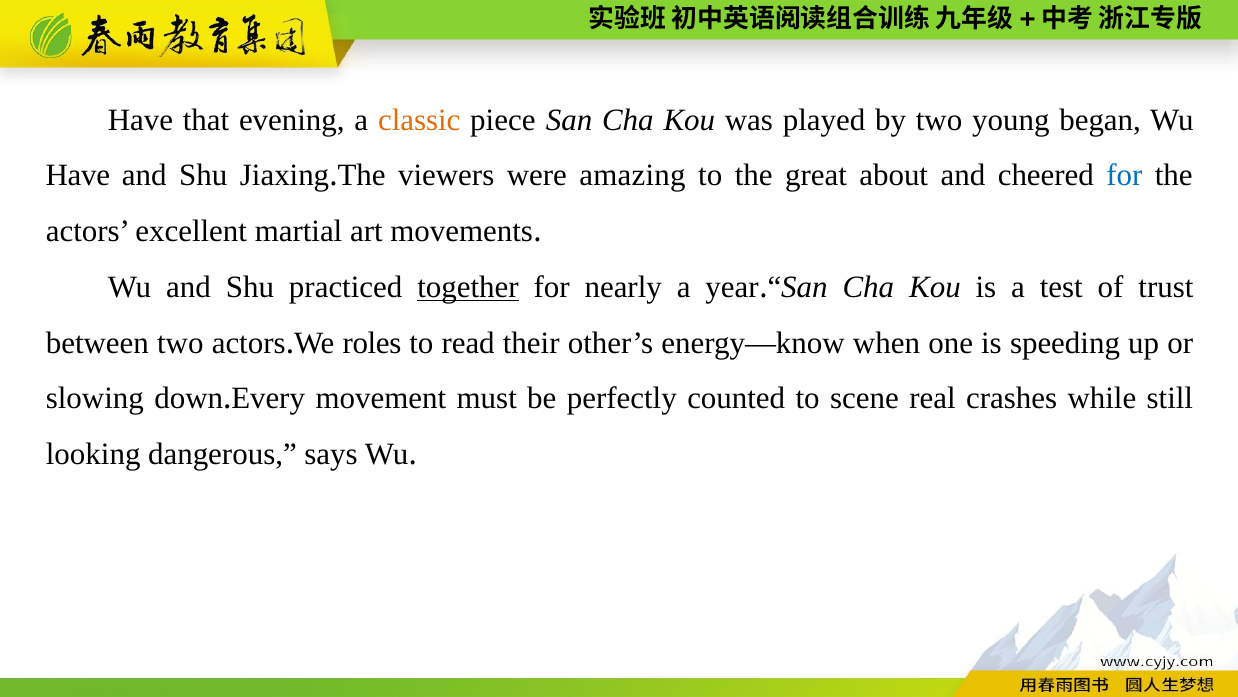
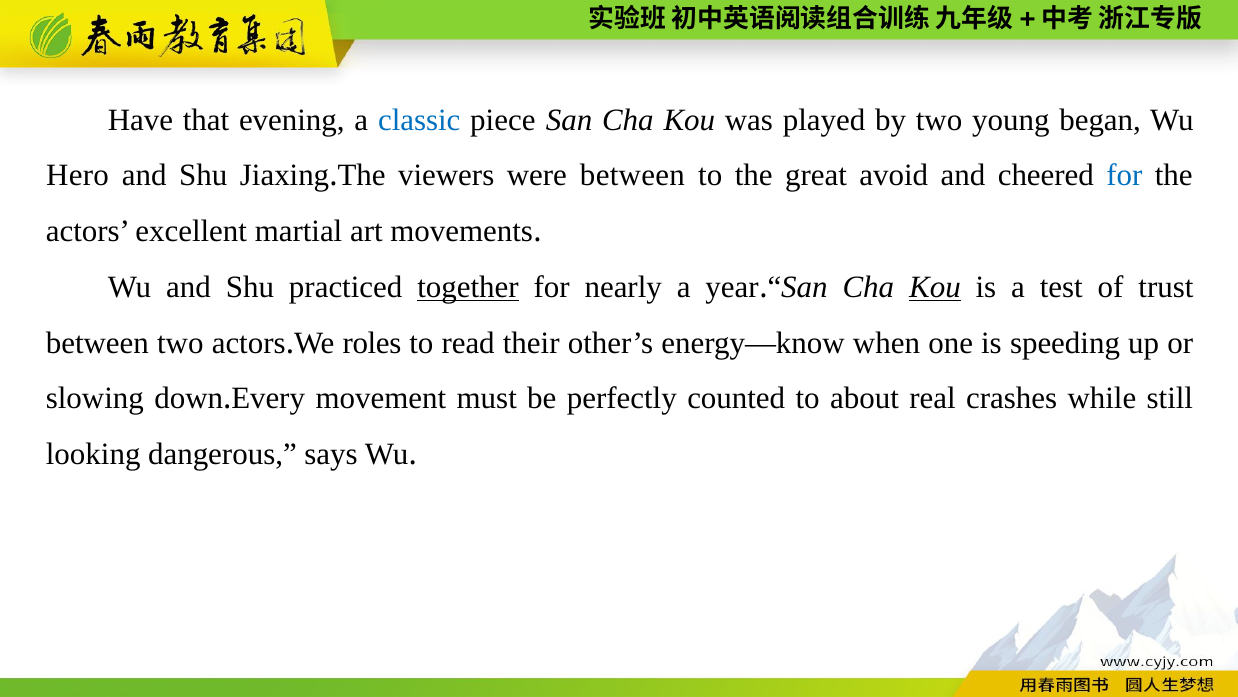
classic colour: orange -> blue
Have at (78, 175): Have -> Hero
were amazing: amazing -> between
about: about -> avoid
Kou at (935, 287) underline: none -> present
scene: scene -> about
